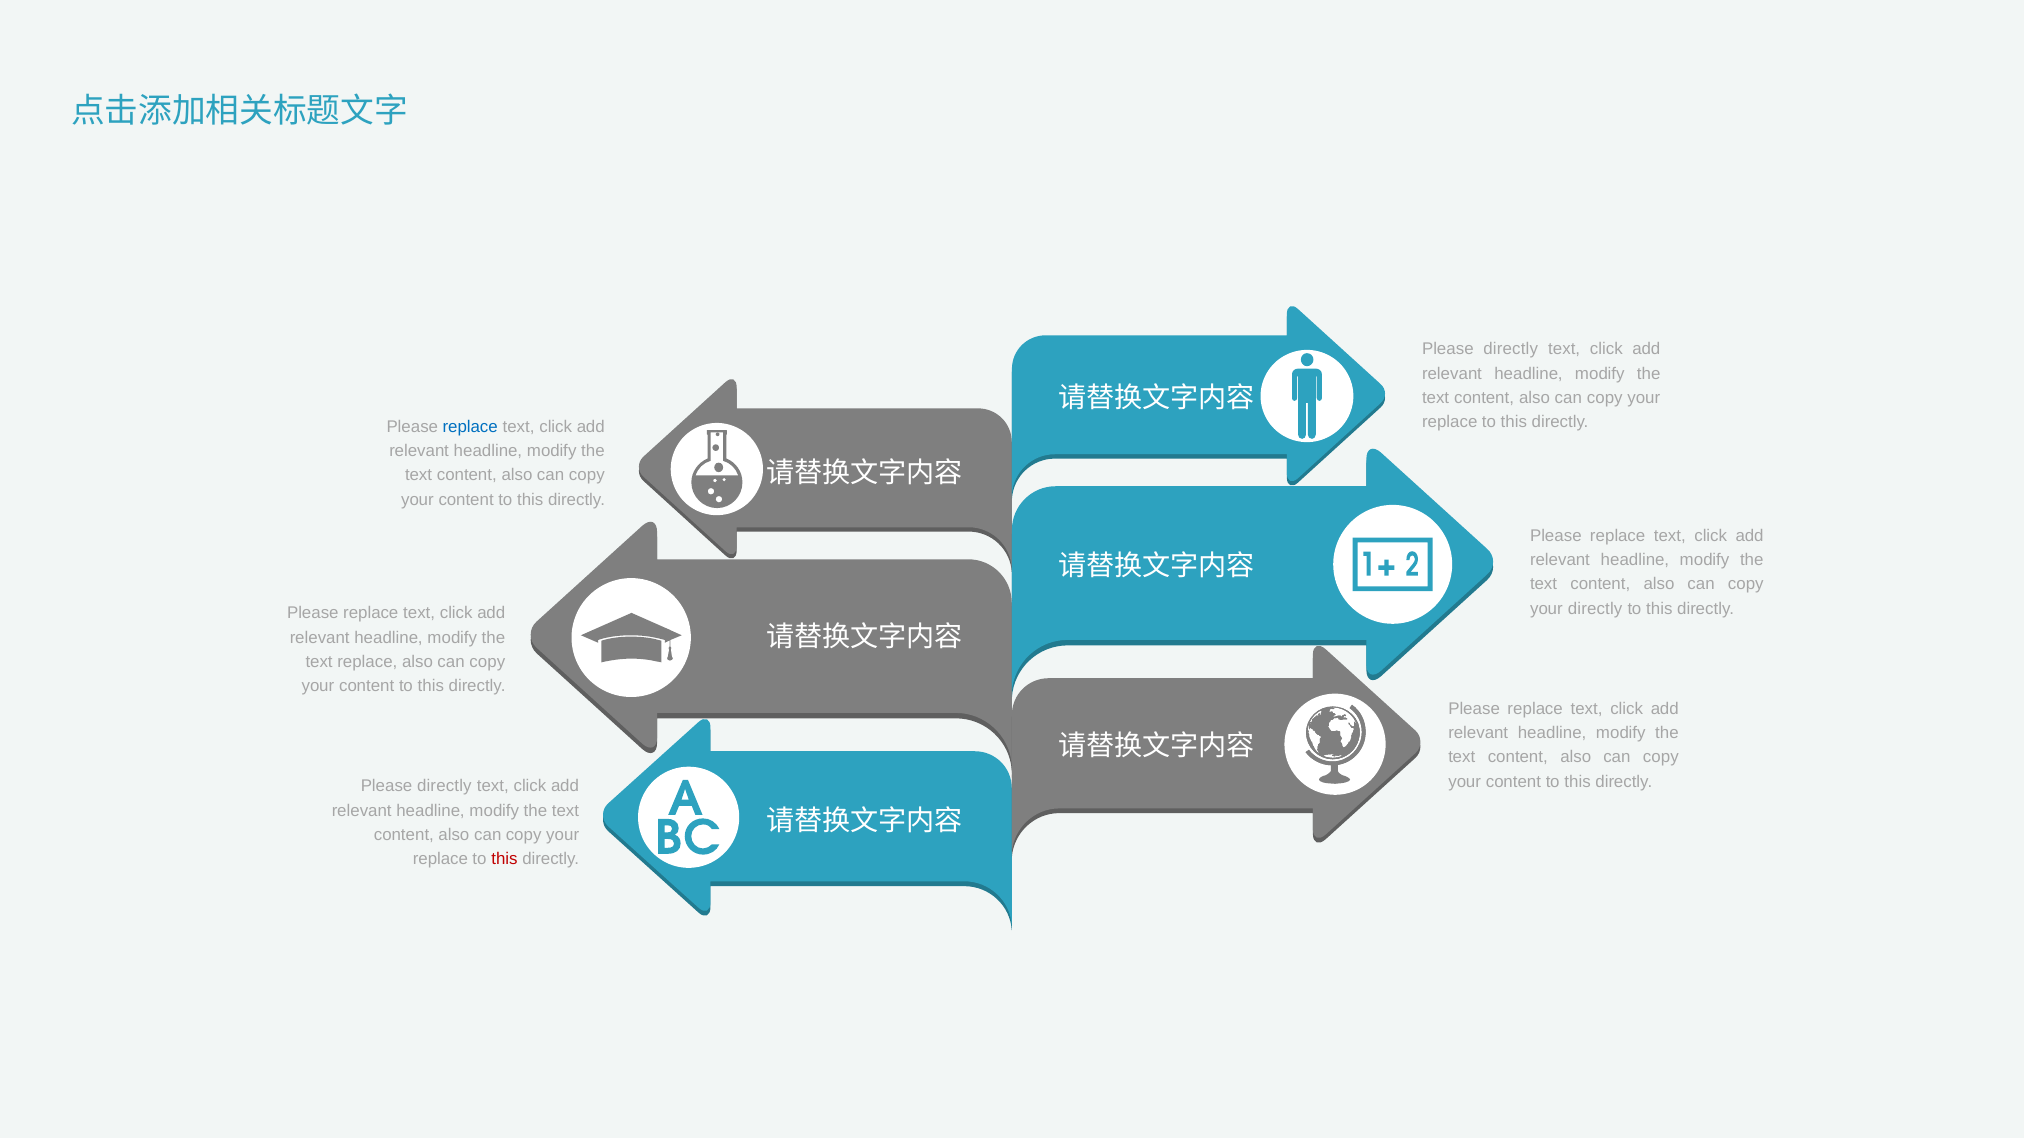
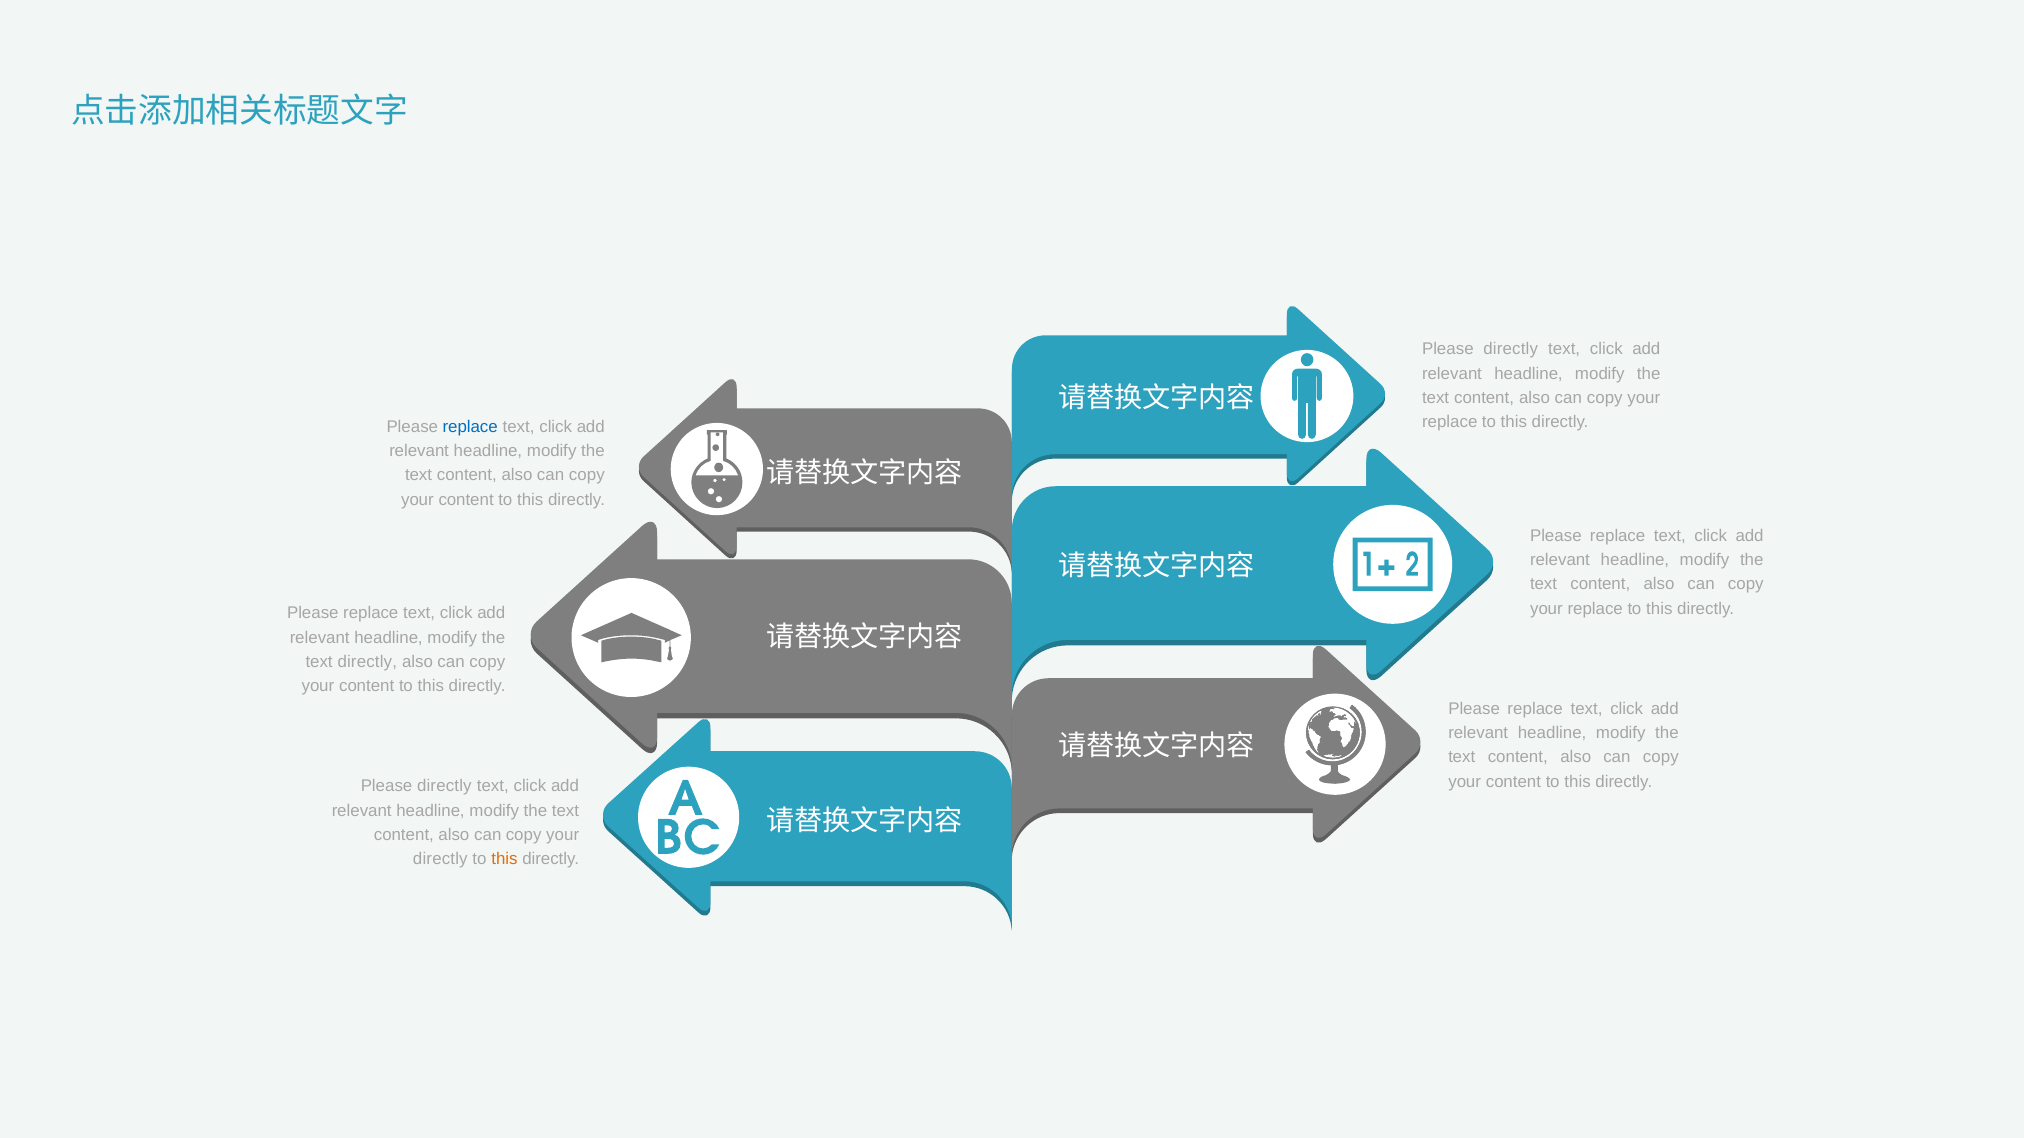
directly at (1595, 609): directly -> replace
text replace: replace -> directly
replace at (440, 859): replace -> directly
this at (504, 859) colour: red -> orange
